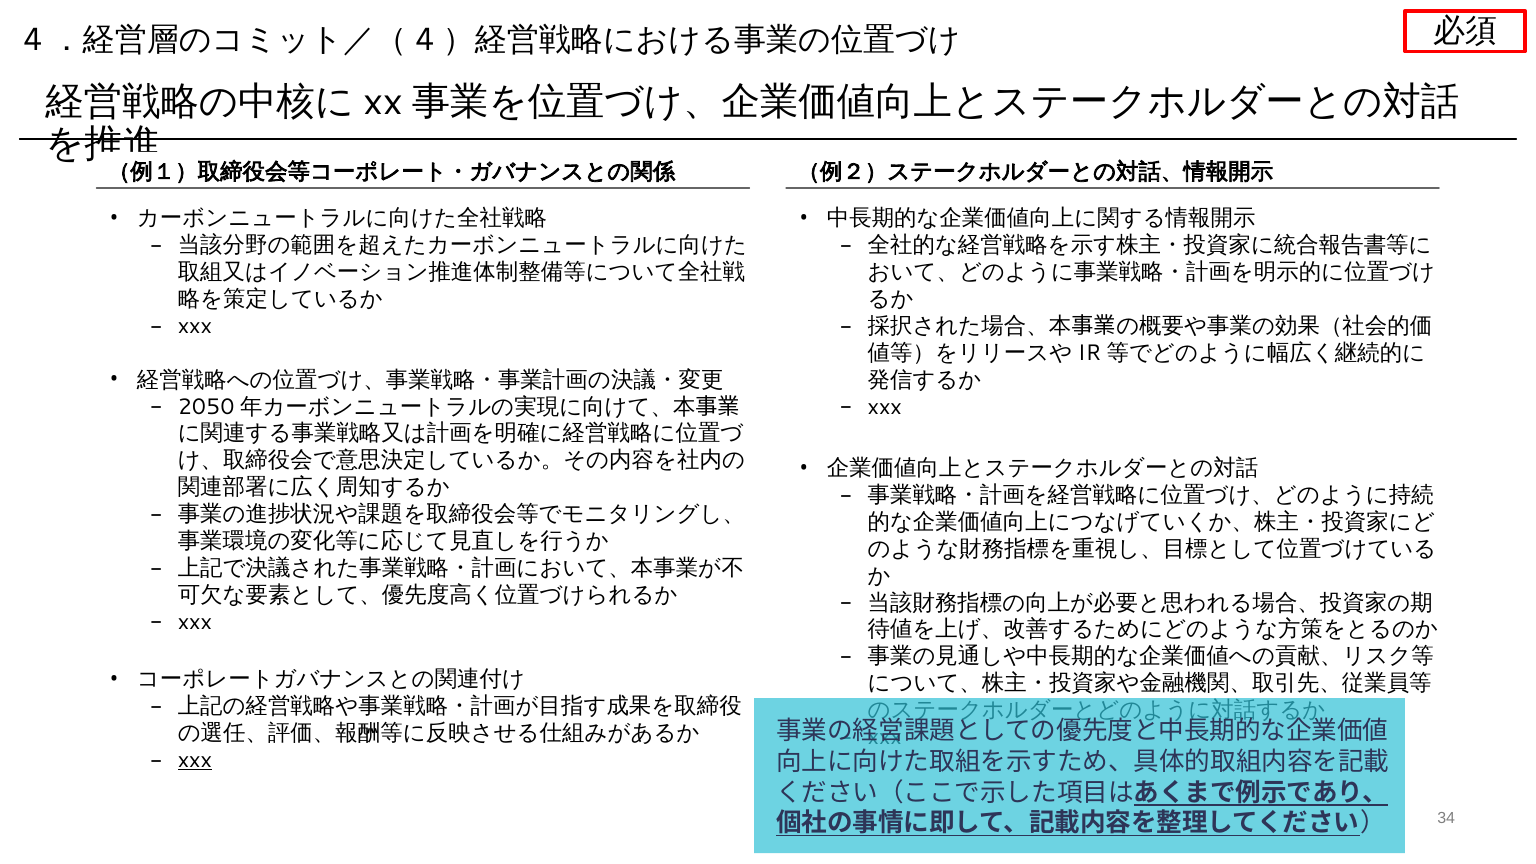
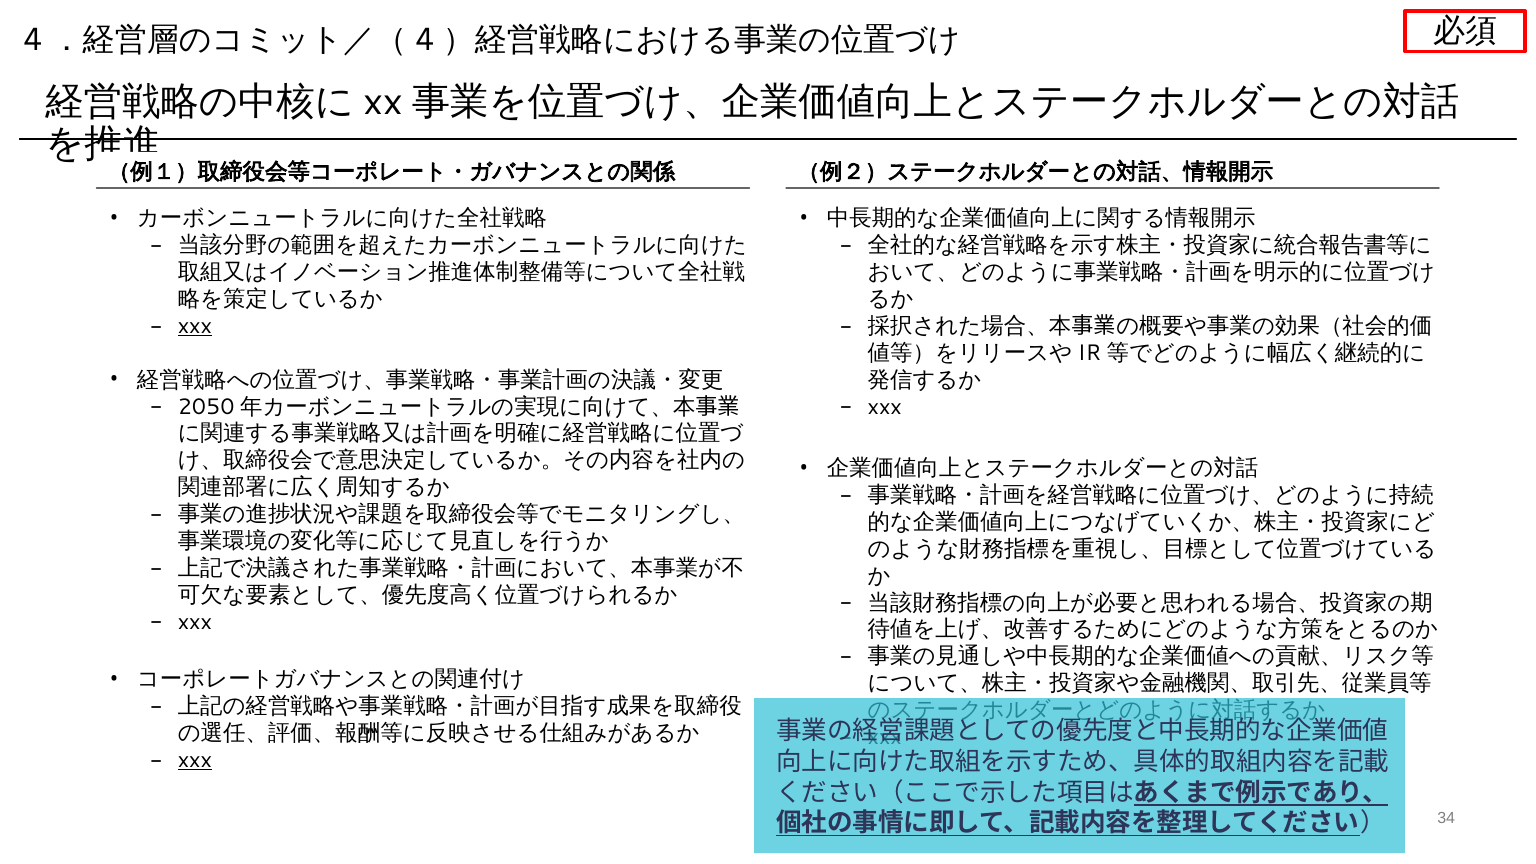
xxx at (195, 326) underline: none -> present
